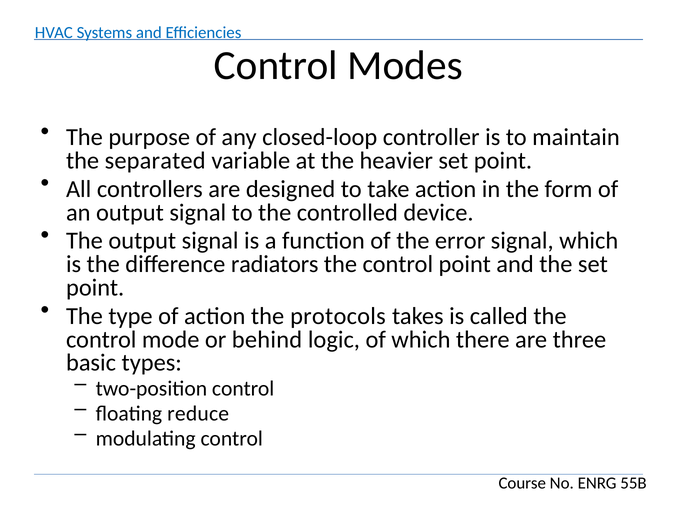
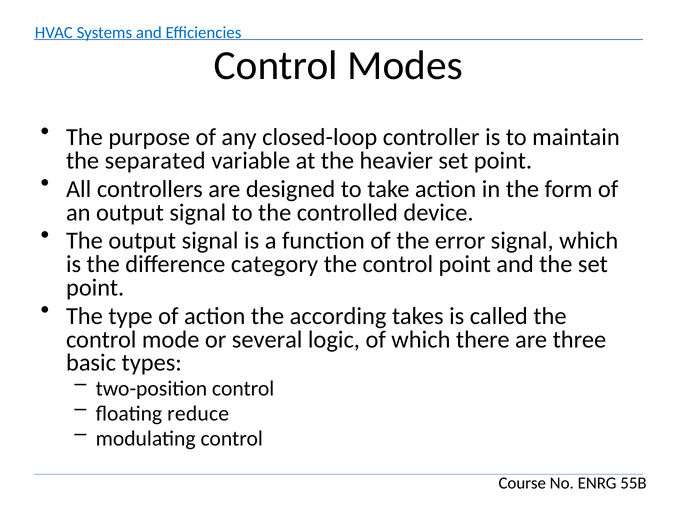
radiators: radiators -> category
protocols: protocols -> according
behind: behind -> several
